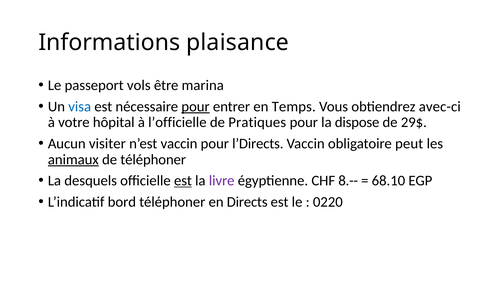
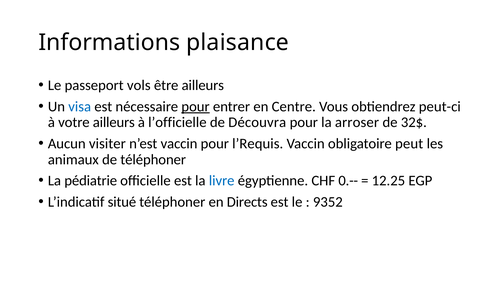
être marina: marina -> ailleurs
Temps: Temps -> Centre
avec-ci: avec-ci -> peut-ci
votre hôpital: hôpital -> ailleurs
Pratiques: Pratiques -> Découvra
dispose: dispose -> arroser
29$: 29$ -> 32$
l’Directs: l’Directs -> l’Requis
animaux underline: present -> none
desquels: desquels -> pédiatrie
est at (183, 180) underline: present -> none
livre colour: purple -> blue
8.--: 8.-- -> 0.--
68.10: 68.10 -> 12.25
bord: bord -> situé
0220: 0220 -> 9352
